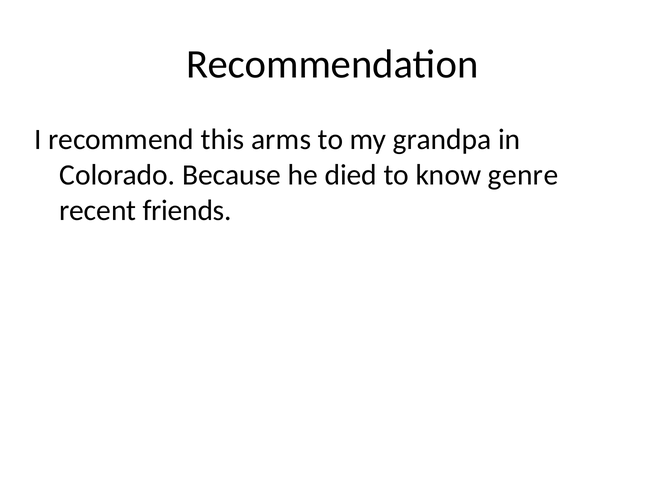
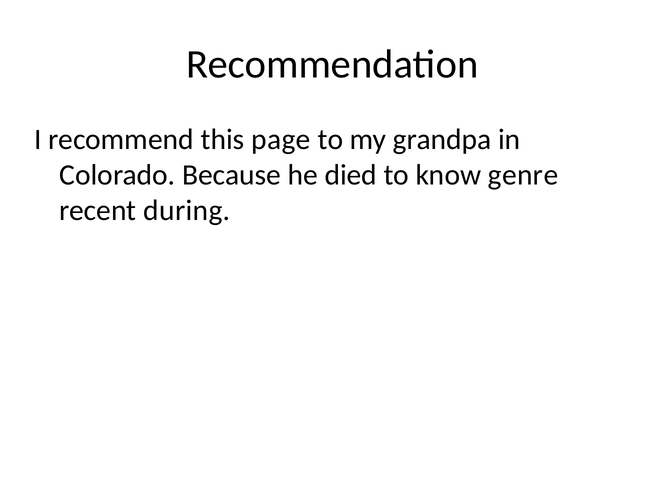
arms: arms -> page
friends: friends -> during
